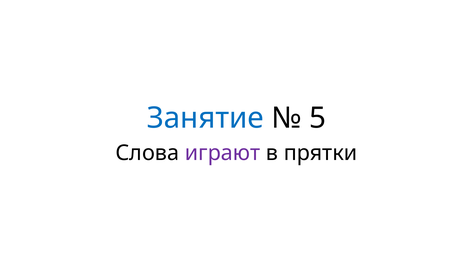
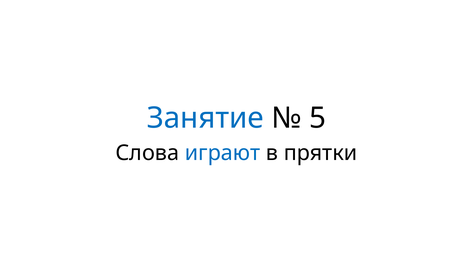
играют colour: purple -> blue
